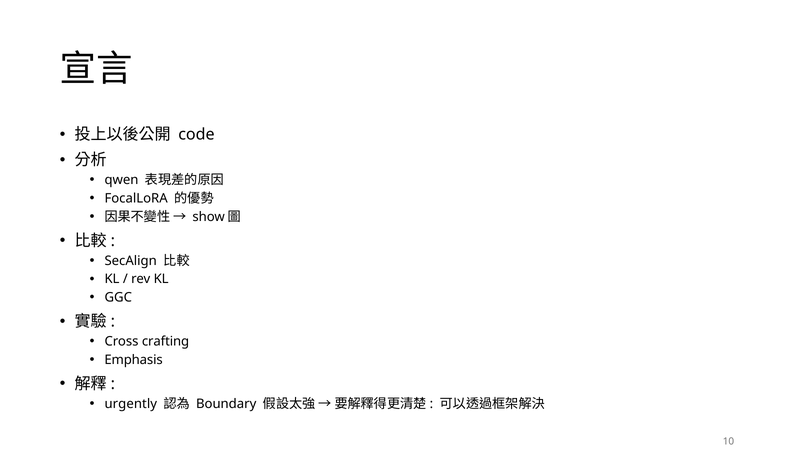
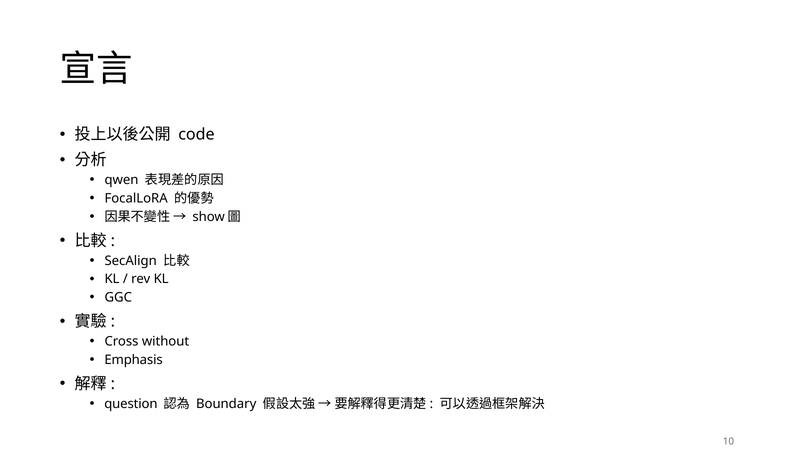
crafting: crafting -> without
urgently: urgently -> question
